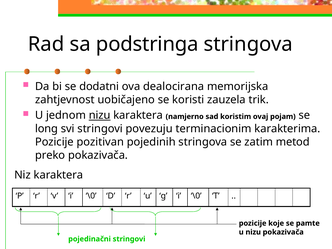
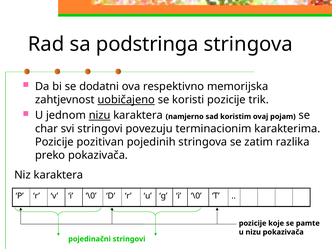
dealocirana: dealocirana -> respektivno
uobičajeno underline: none -> present
koristi zauzela: zauzela -> pozicije
long: long -> char
metod: metod -> razlika
